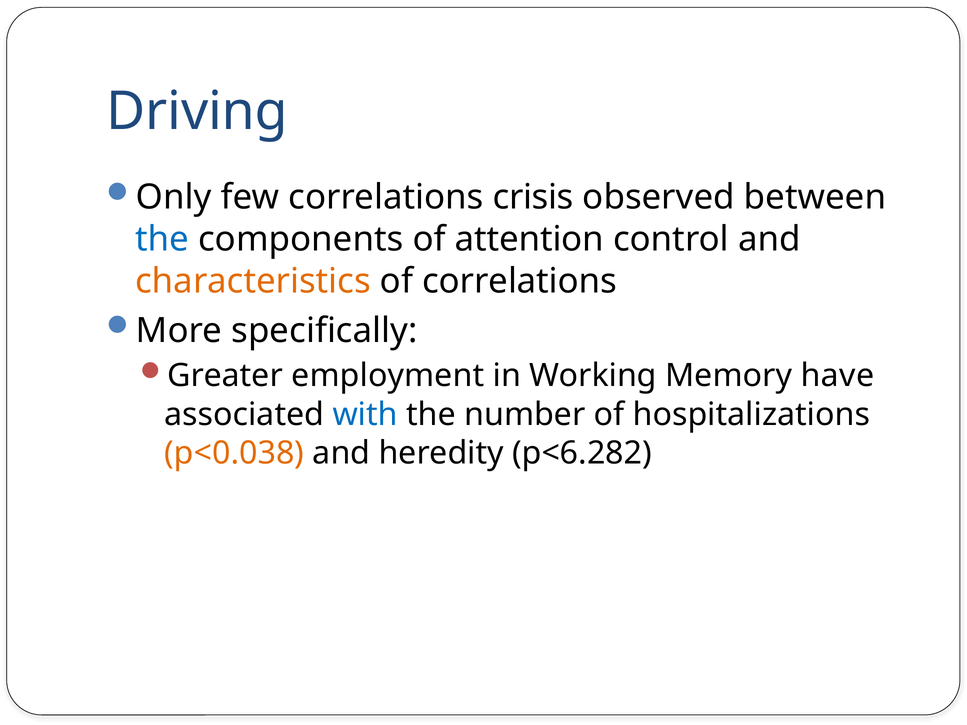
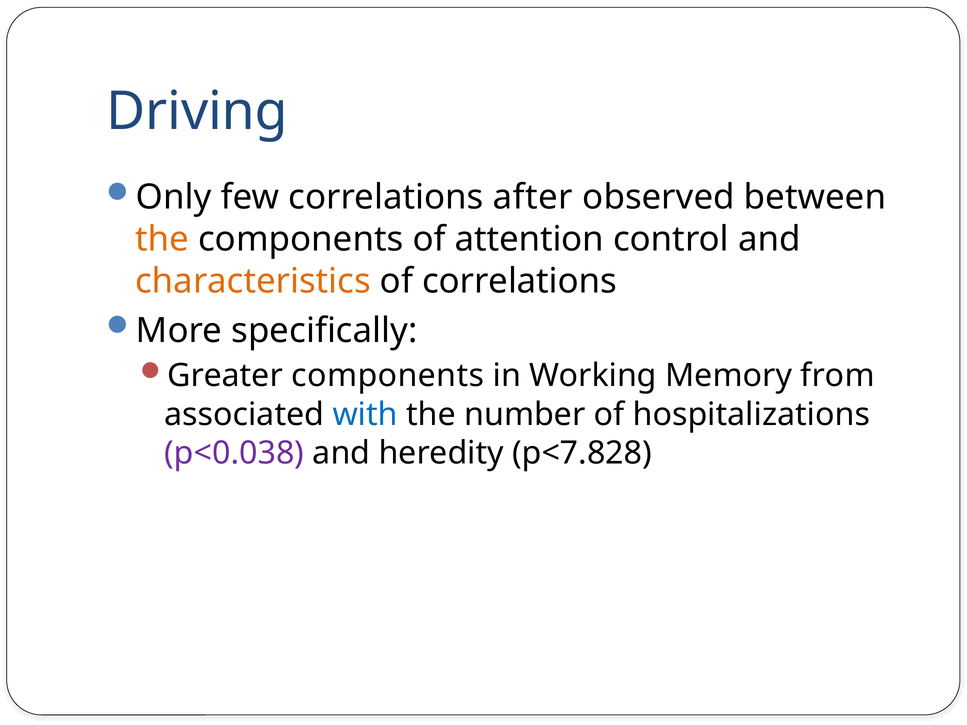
crisis: crisis -> after
the at (162, 239) colour: blue -> orange
Greater employment: employment -> components
have: have -> from
p<0.038 colour: orange -> purple
p<6.282: p<6.282 -> p<7.828
